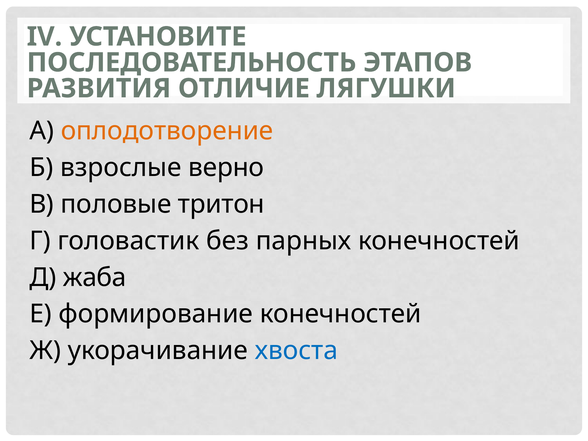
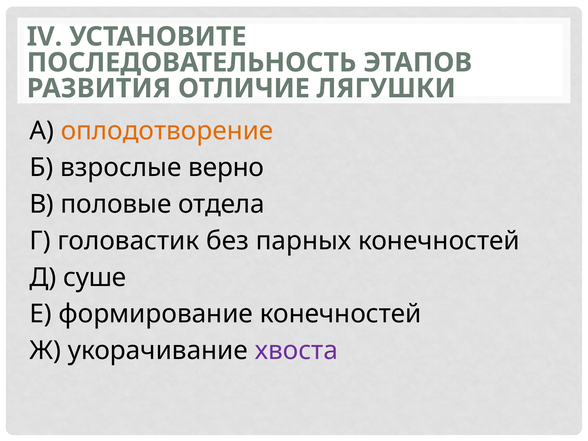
тритон: тритон -> отдела
жаба: жаба -> суше
хвоста colour: blue -> purple
